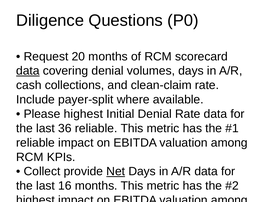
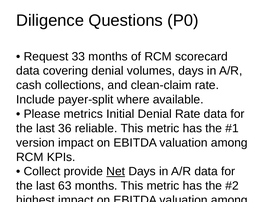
20: 20 -> 33
data at (28, 71) underline: present -> none
Please highest: highest -> metrics
reliable at (35, 143): reliable -> version
16: 16 -> 63
